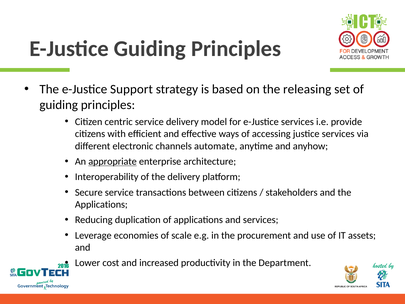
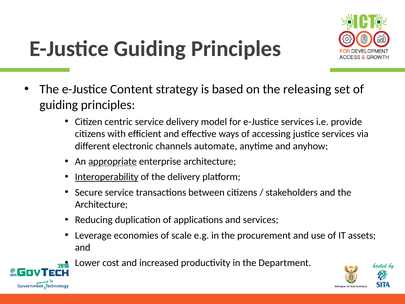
Support: Support -> Content
Interoperability underline: none -> present
Applications at (101, 204): Applications -> Architecture
